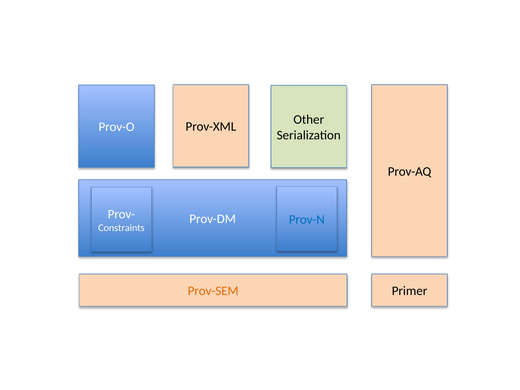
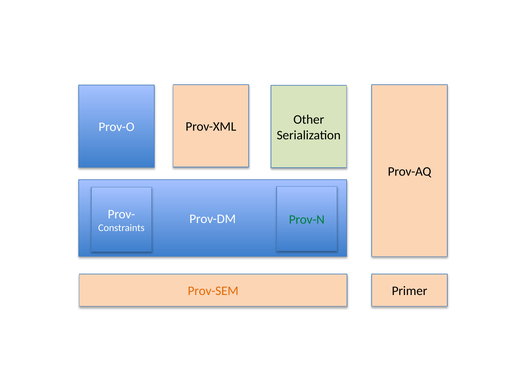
Prov-N colour: blue -> green
